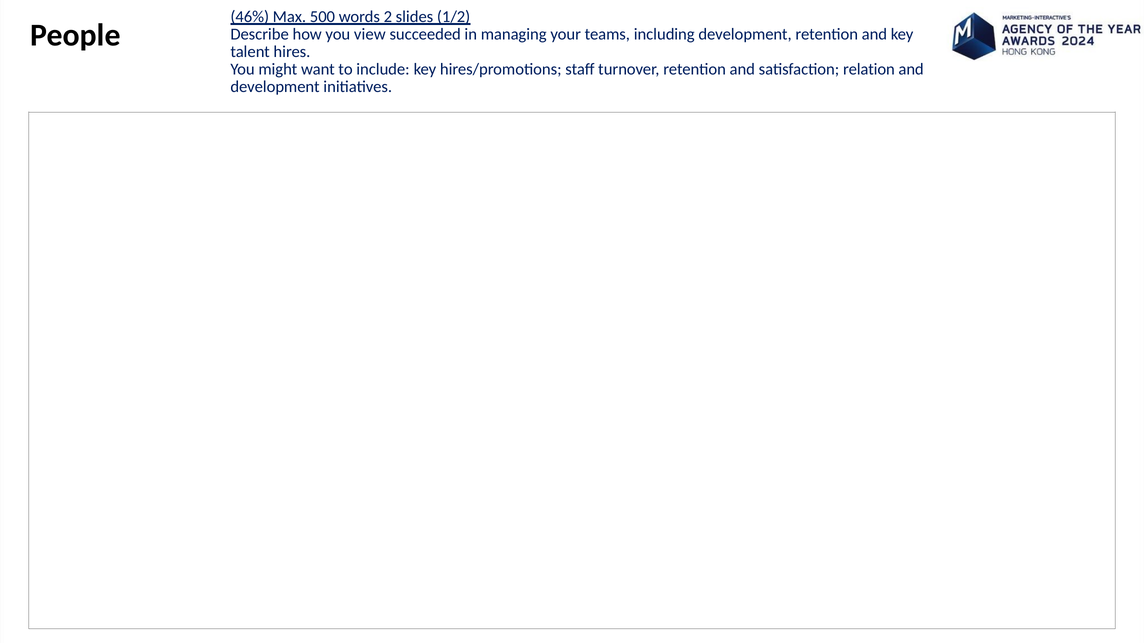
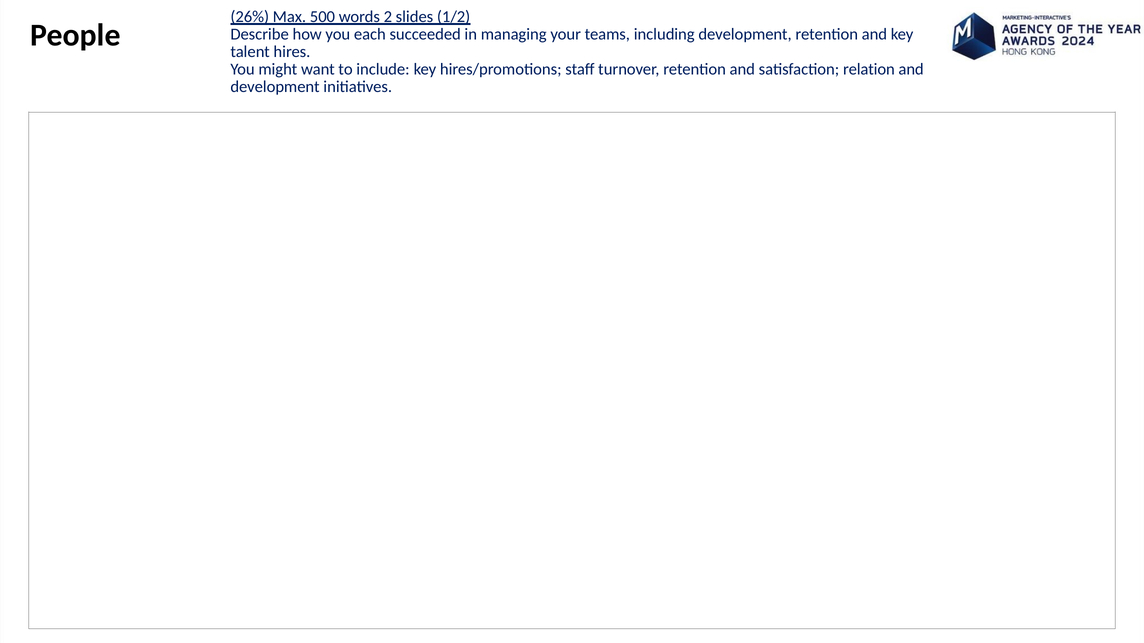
46%: 46% -> 26%
view: view -> each
